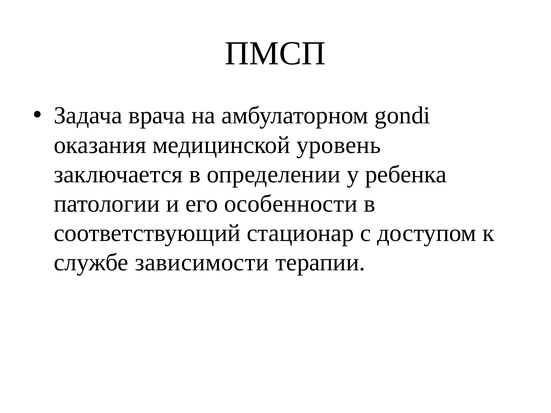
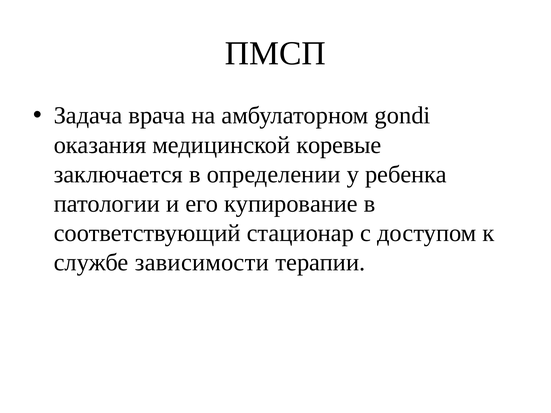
уровень: уровень -> коревые
особенности: особенности -> купирование
